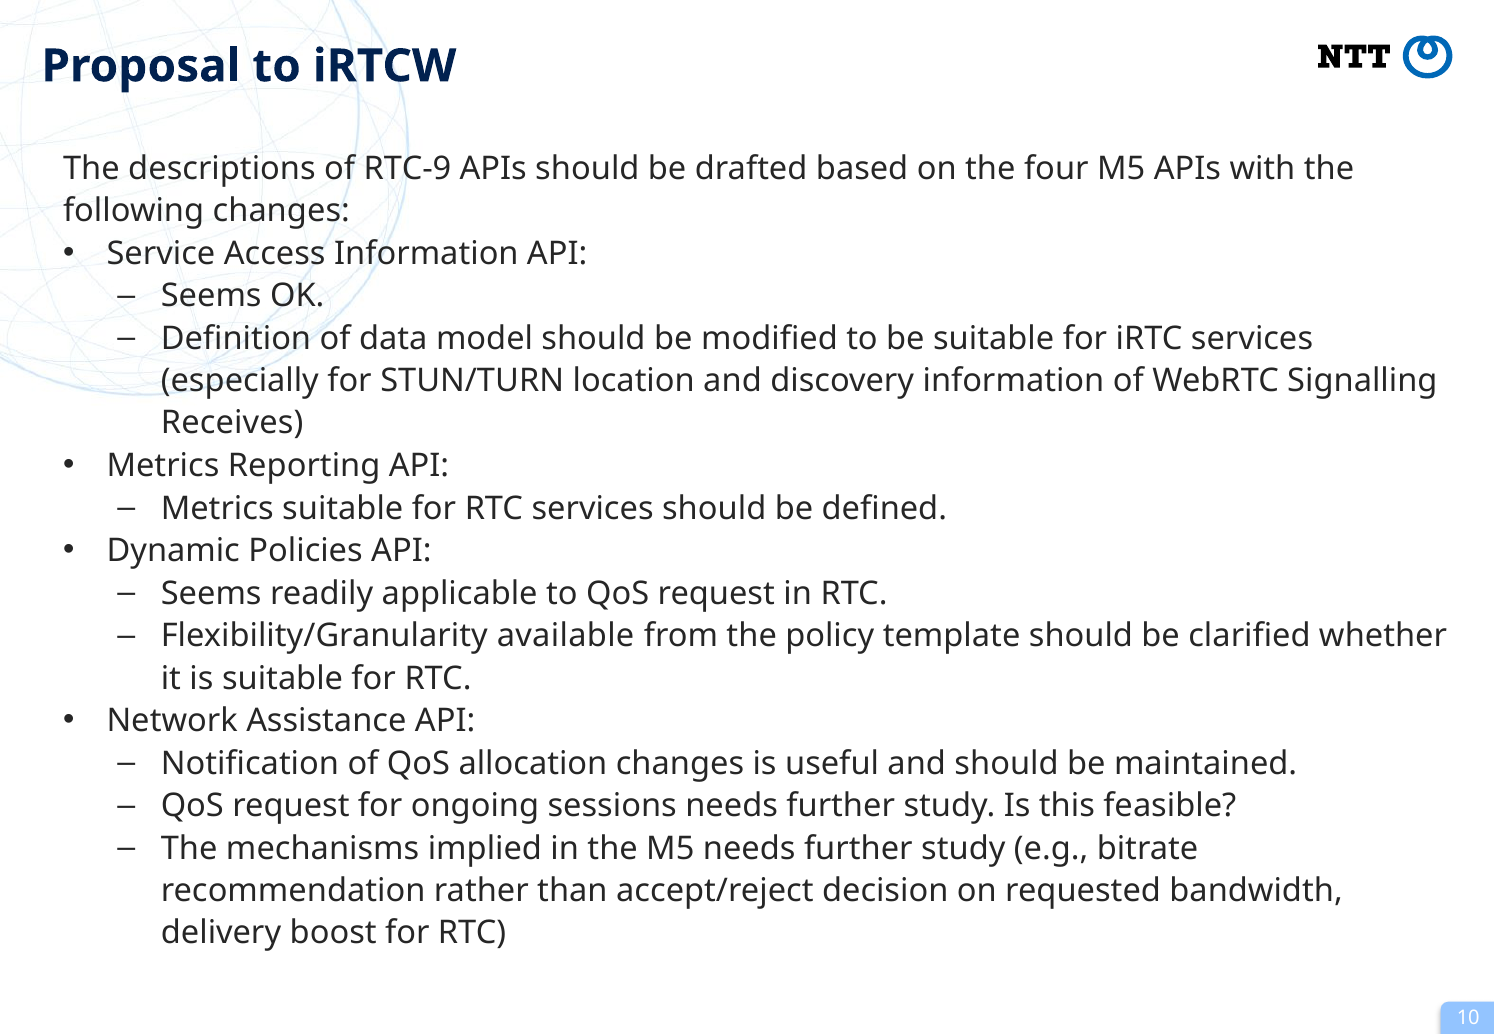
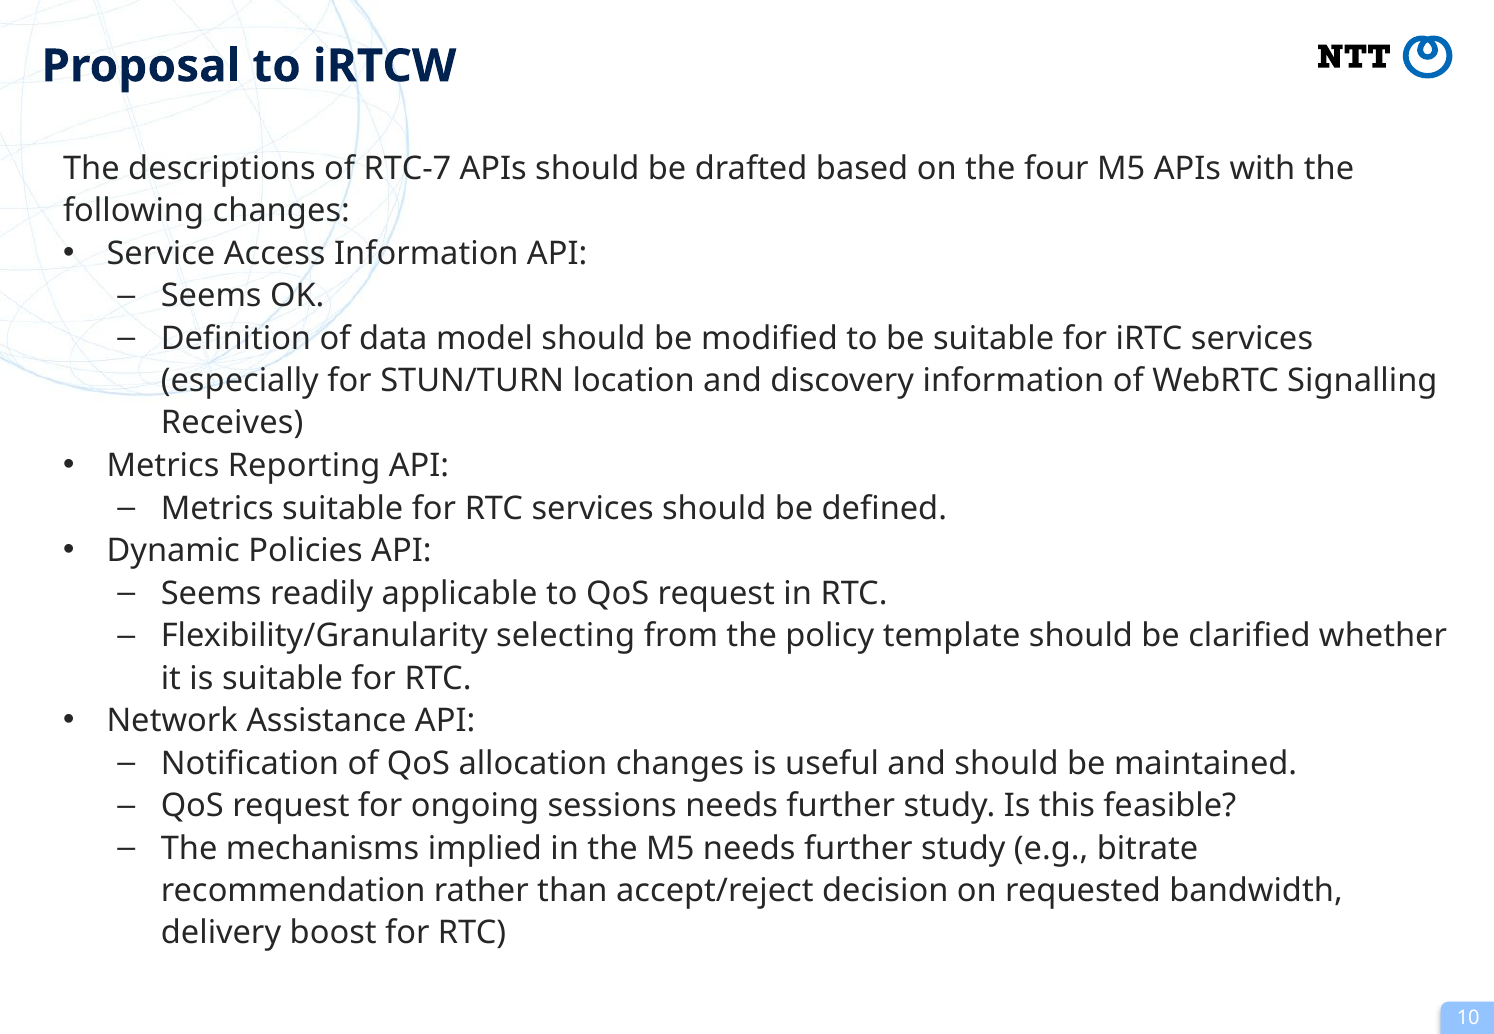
RTC-9: RTC-9 -> RTC-7
available: available -> selecting
